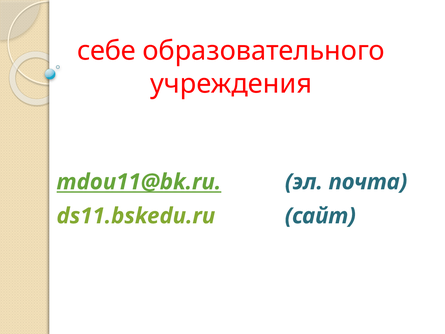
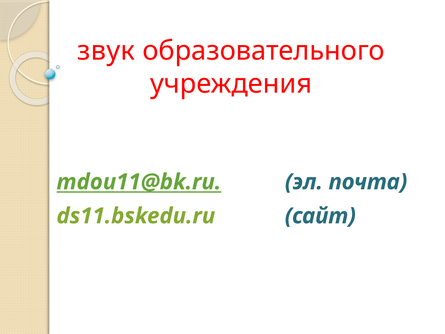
себе: себе -> звук
